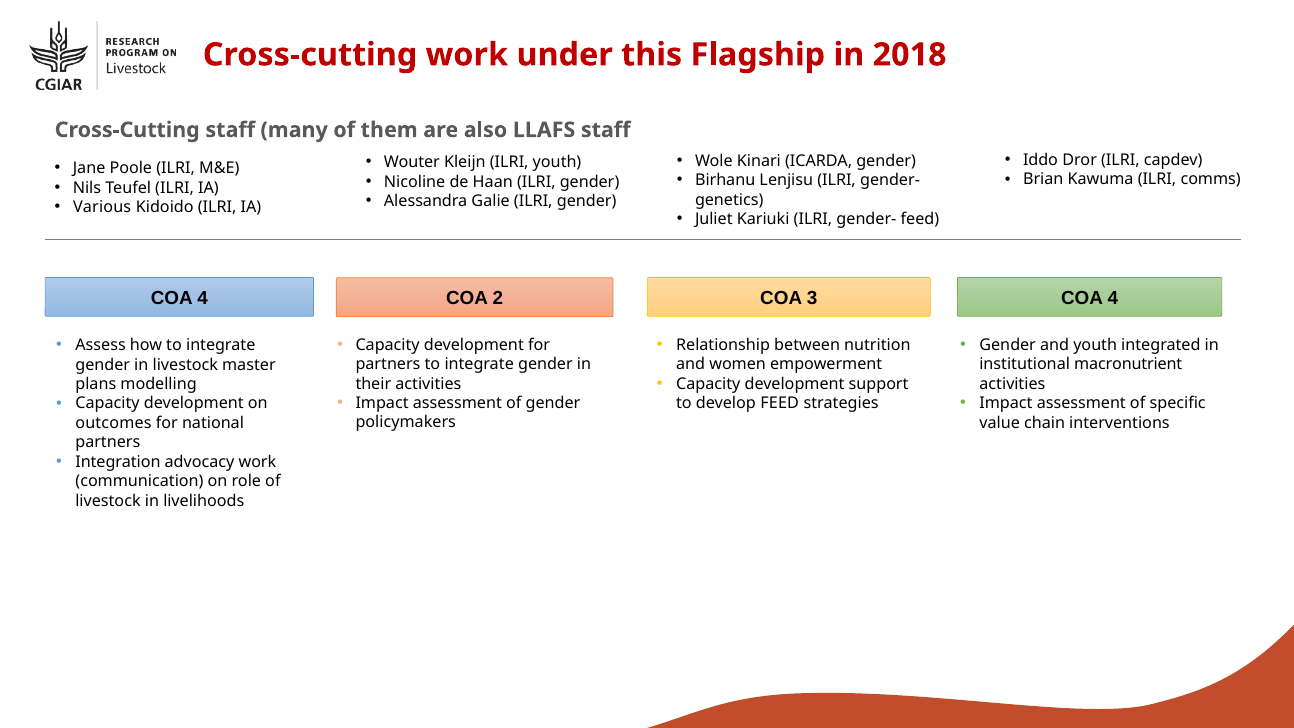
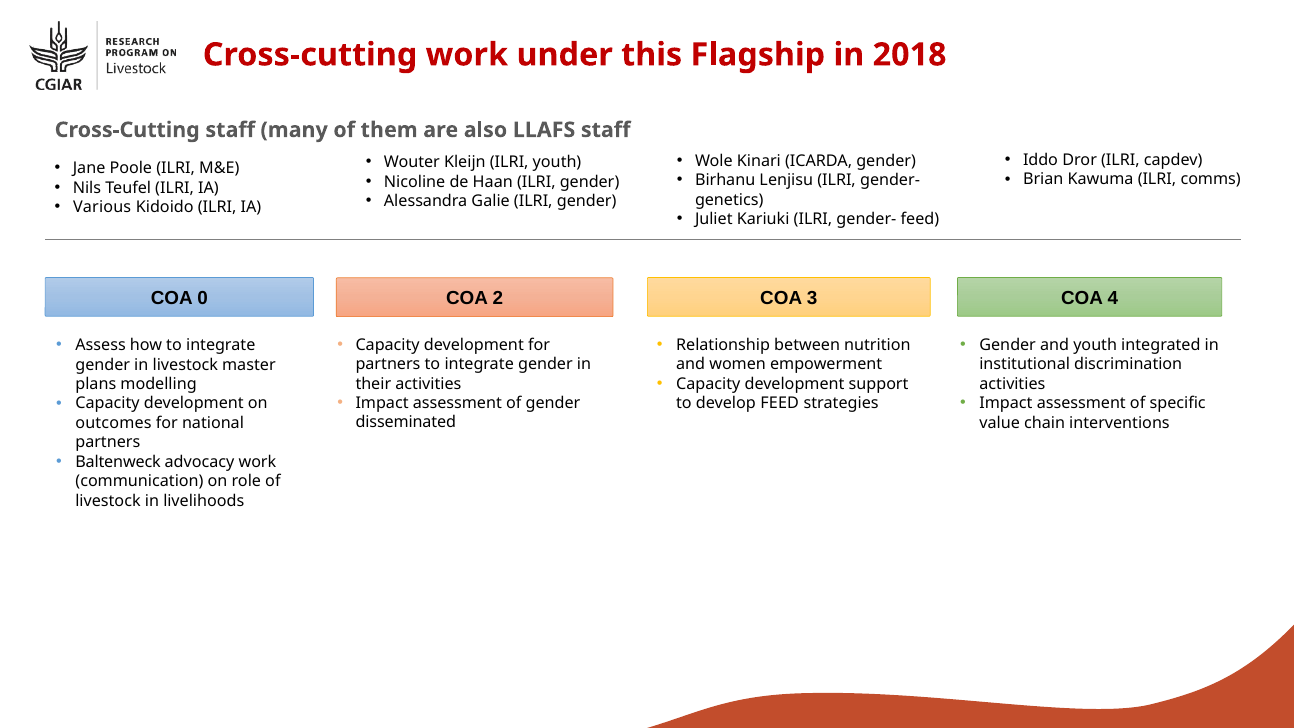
4 at (203, 298): 4 -> 0
macronutrient: macronutrient -> discrimination
policymakers: policymakers -> disseminated
Integration: Integration -> Baltenweck
